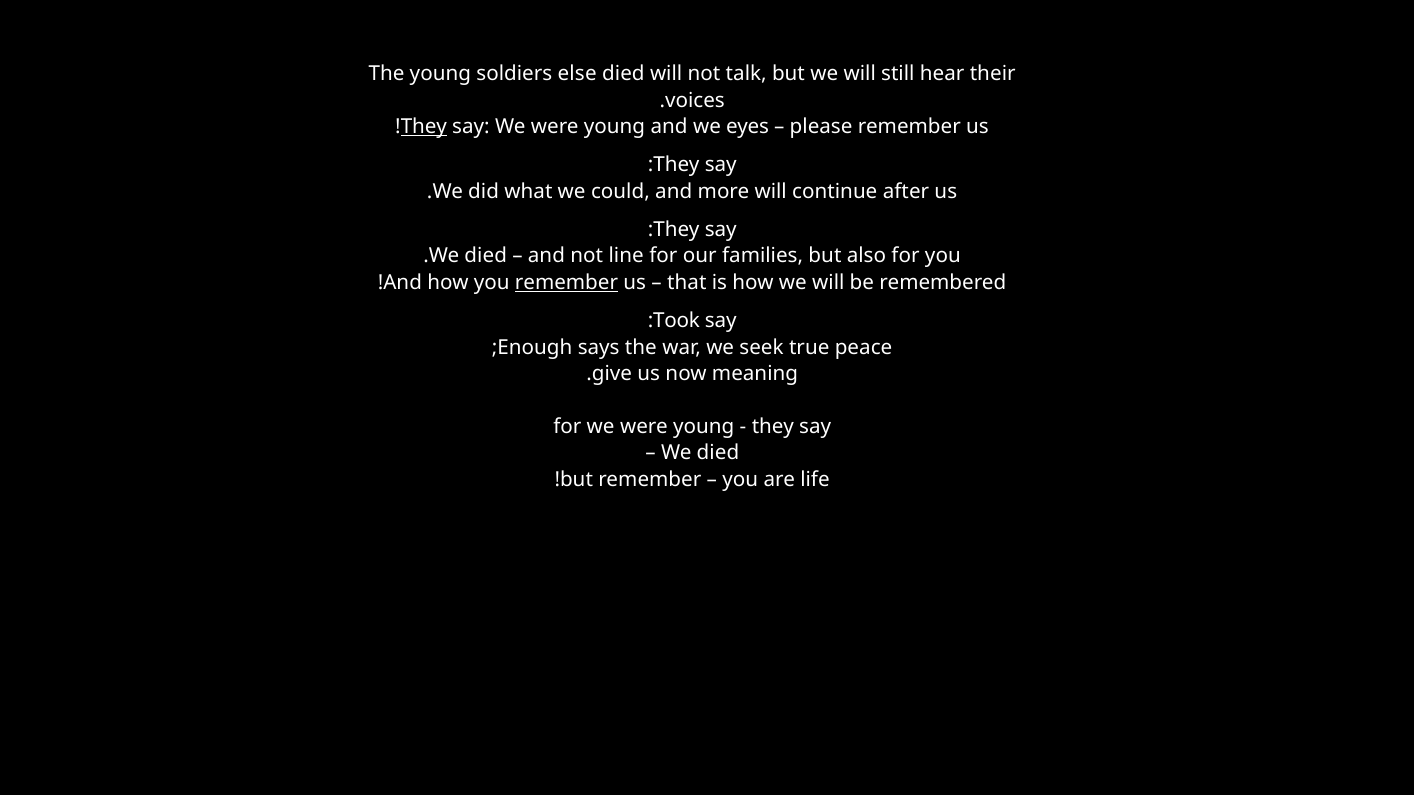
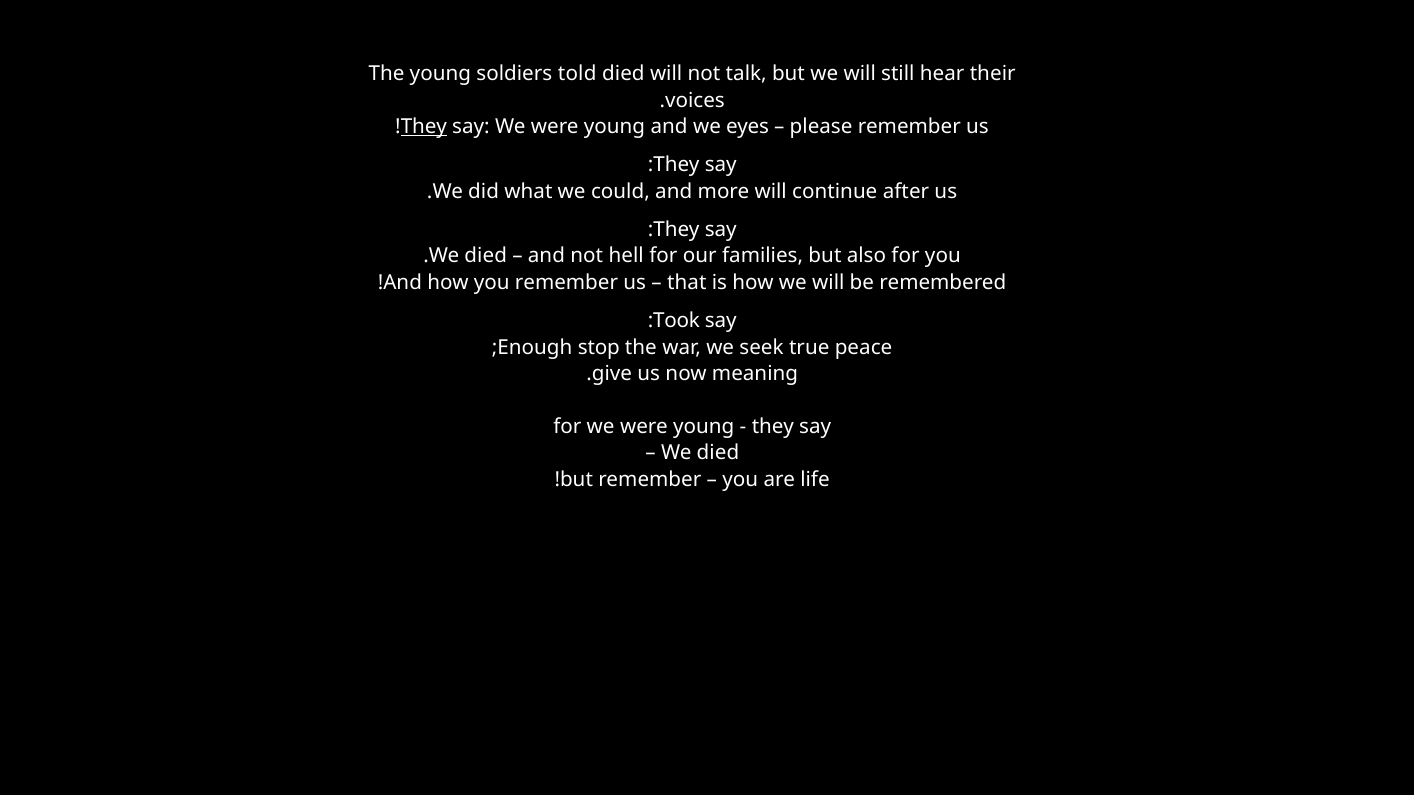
else: else -> told
line: line -> hell
remember at (567, 283) underline: present -> none
says: says -> stop
